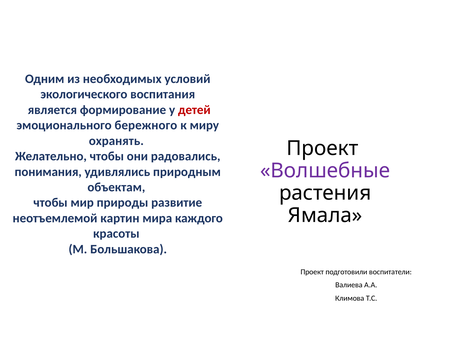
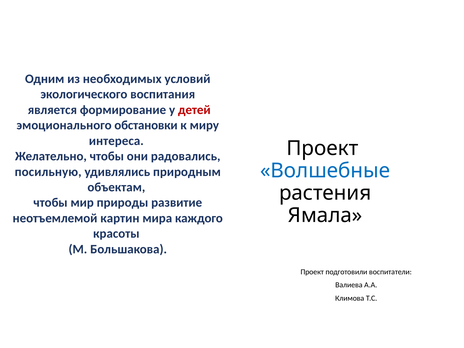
бережного: бережного -> обстановки
охранять: охранять -> интереса
Волшебные colour: purple -> blue
понимания: понимания -> посильную
